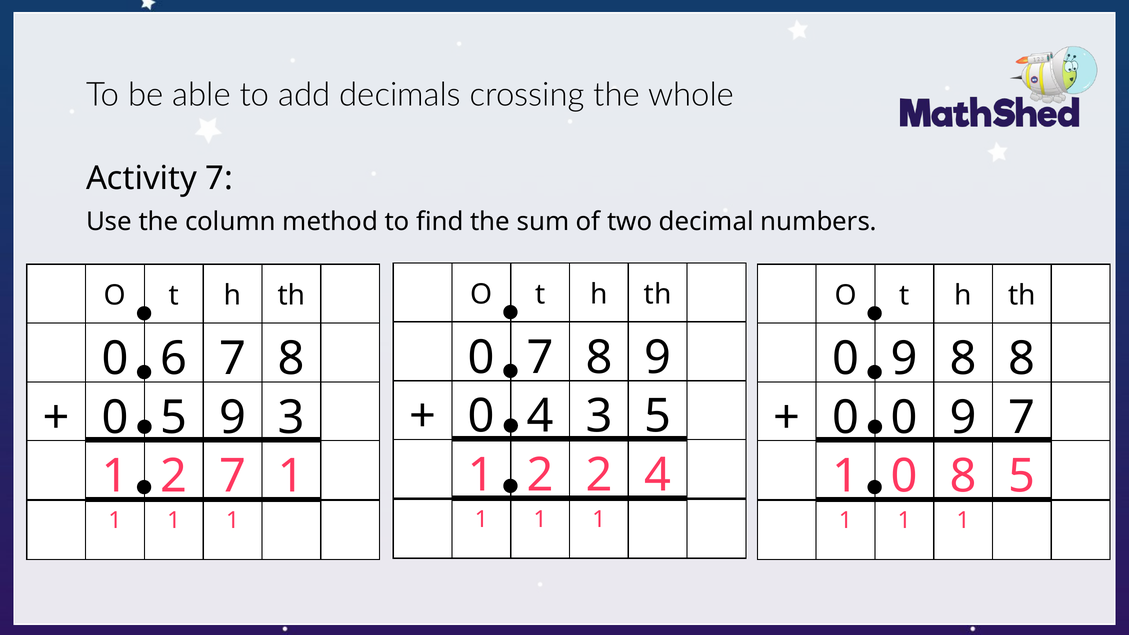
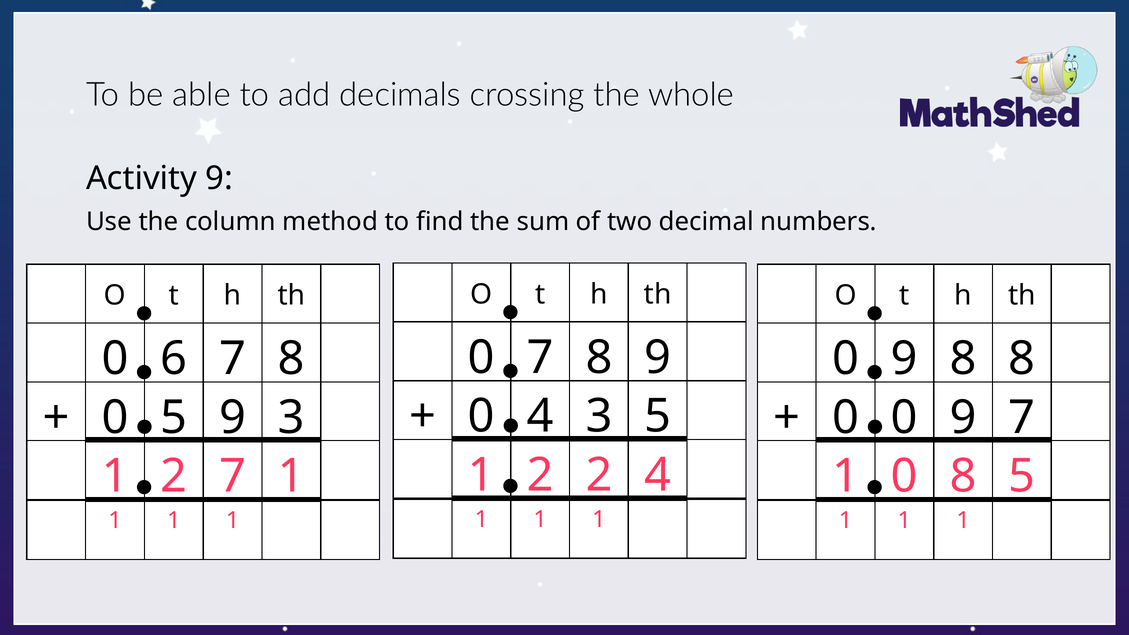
Activity 7: 7 -> 9
